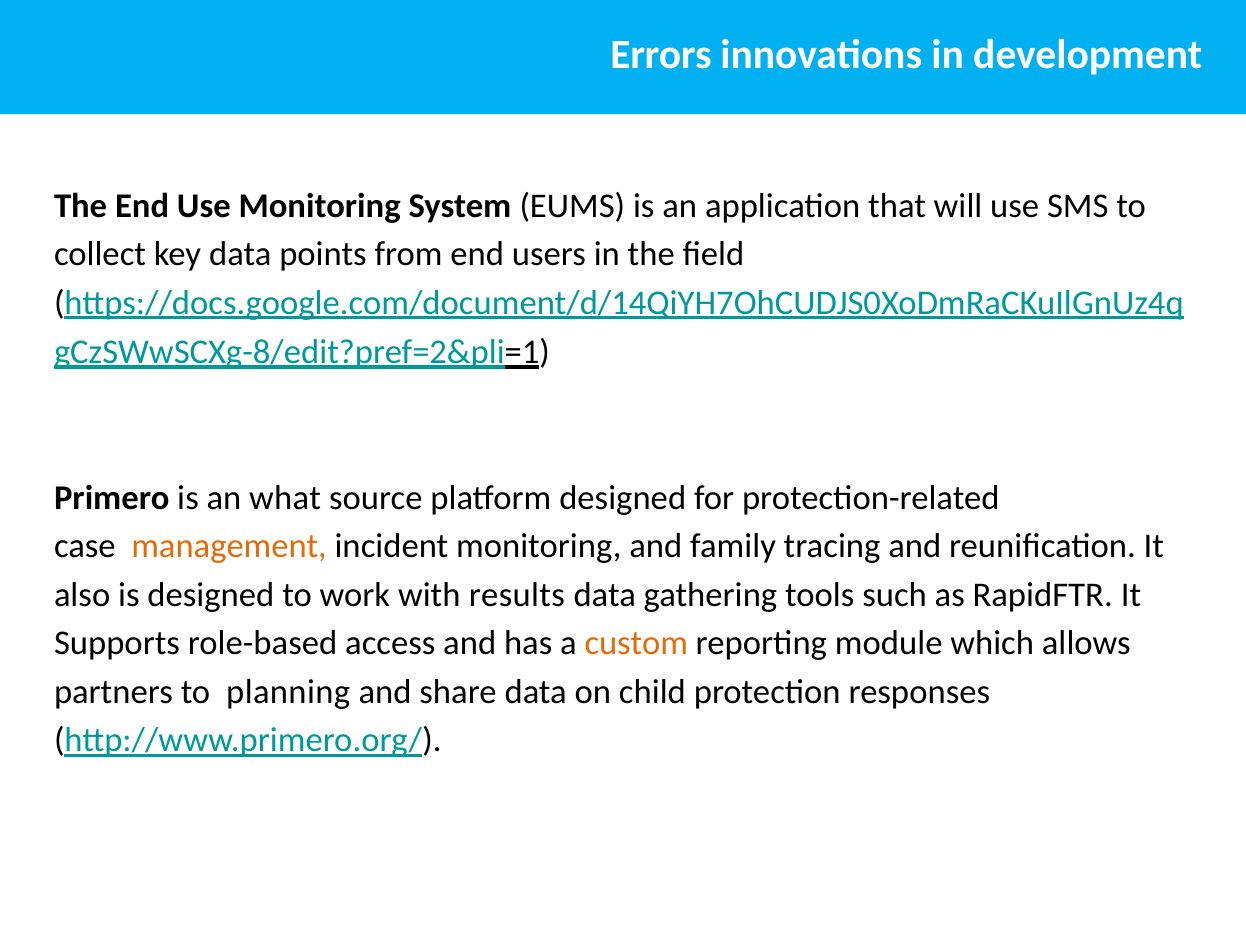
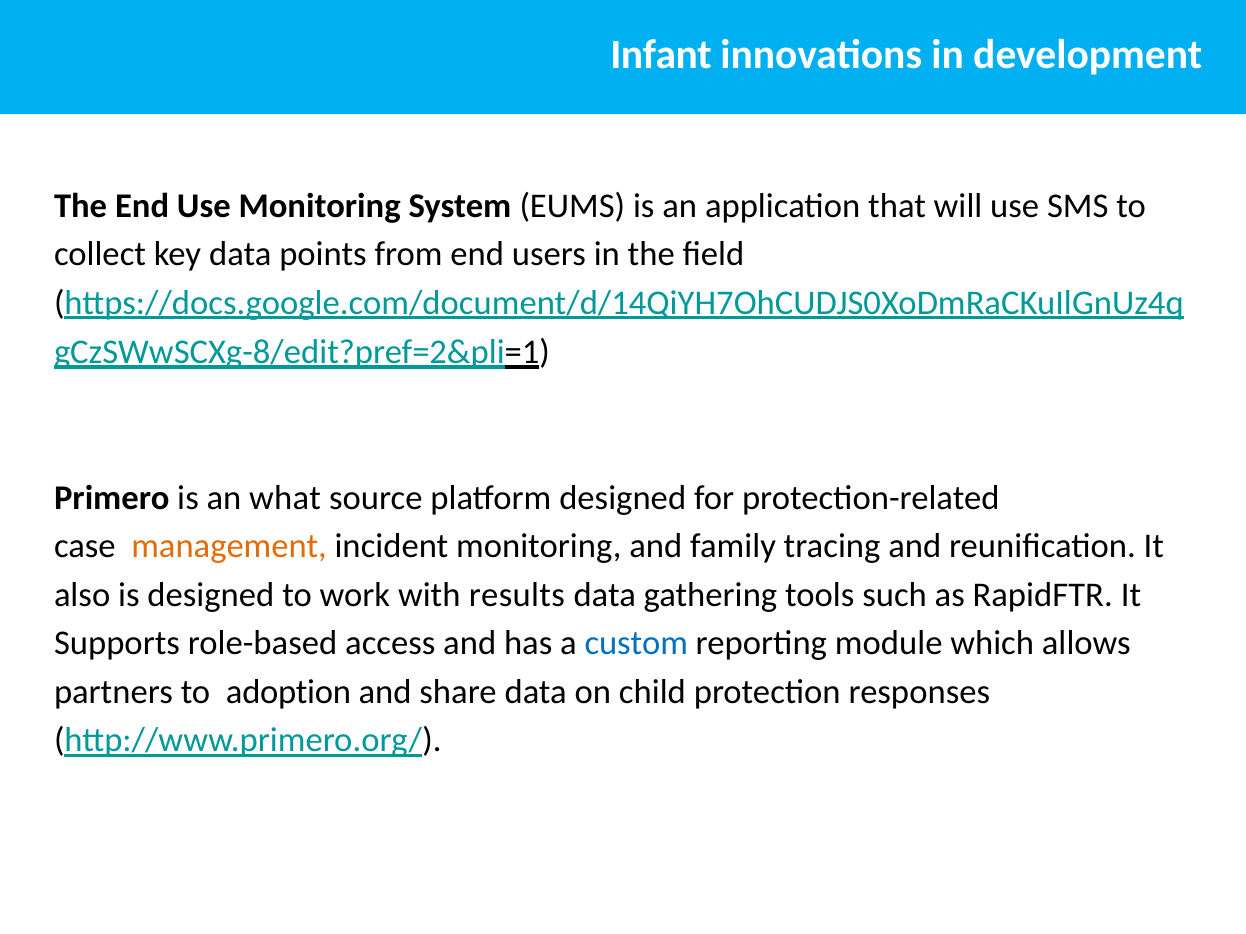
Errors: Errors -> Infant
custom colour: orange -> blue
planning: planning -> adoption
